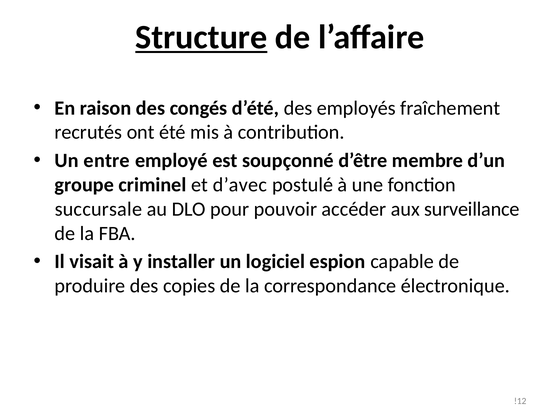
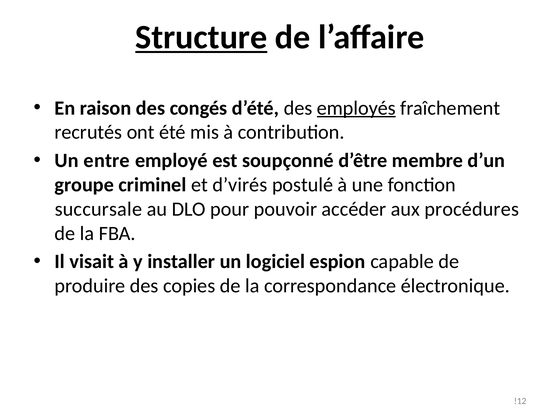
employés underline: none -> present
d’avec: d’avec -> d’virés
surveillance: surveillance -> procédures
